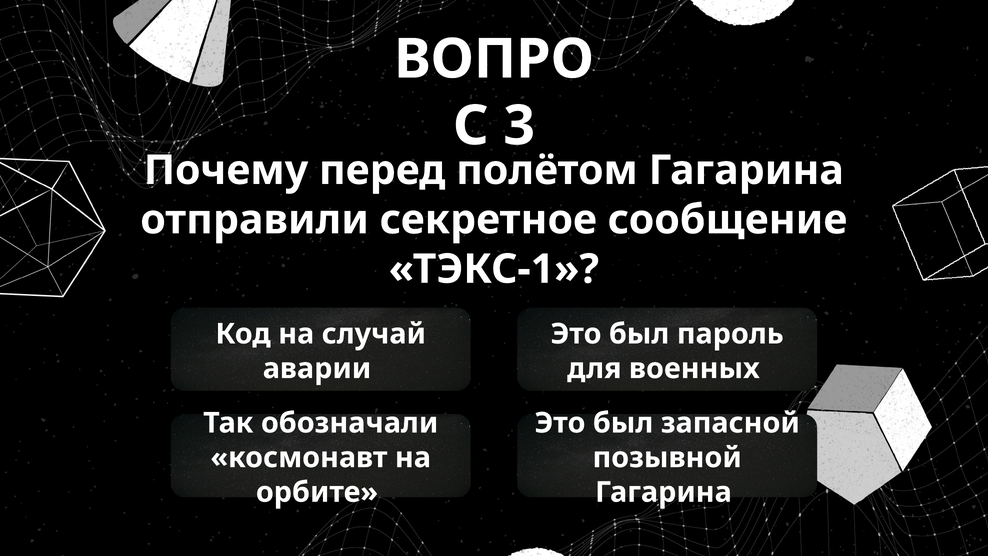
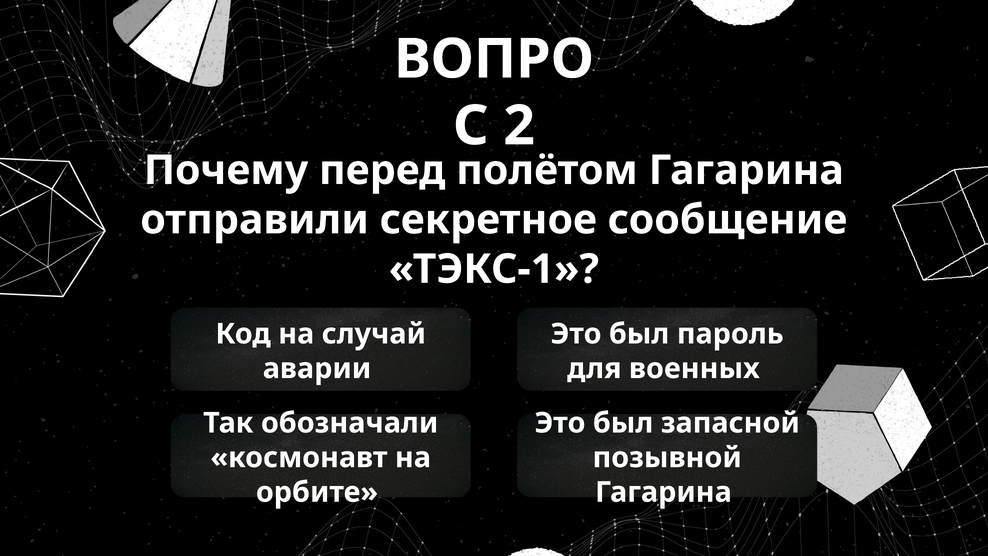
3: 3 -> 2
